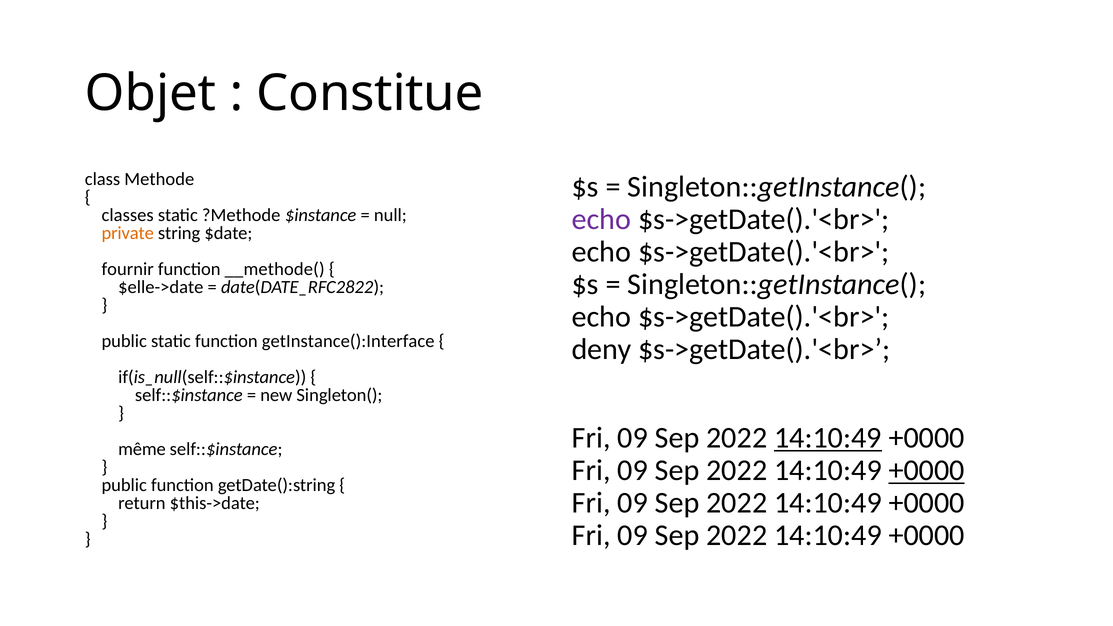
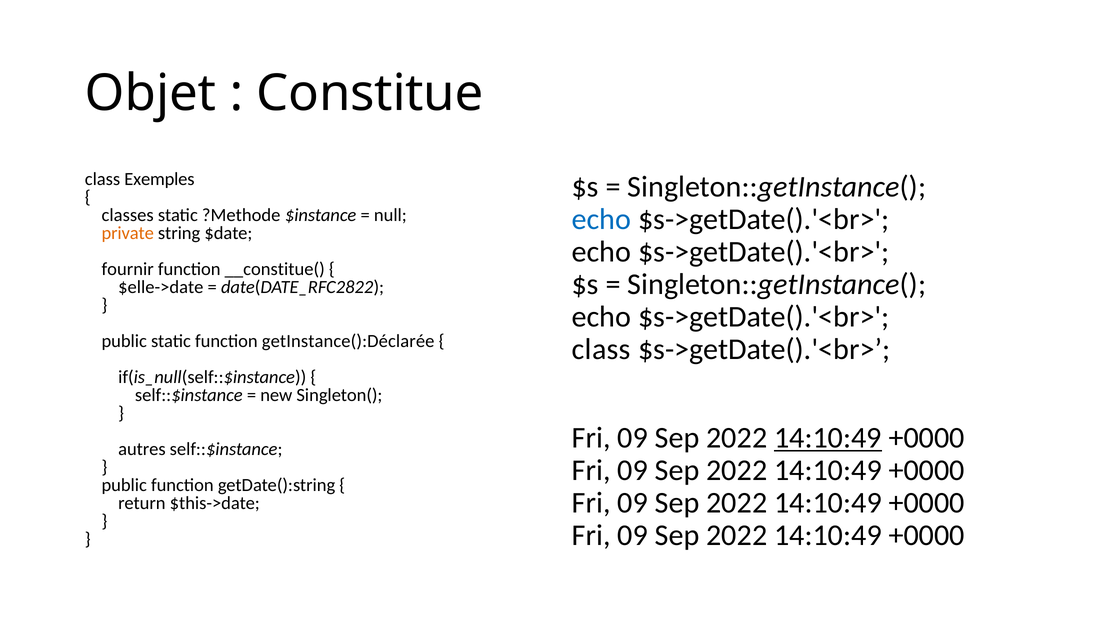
Methode: Methode -> Exemples
echo at (601, 219) colour: purple -> blue
__methode(: __methode( -> __constitue(
getInstance():Interface: getInstance():Interface -> getInstance():Déclarée
deny at (602, 350): deny -> class
même: même -> autres
+0000 at (927, 470) underline: present -> none
